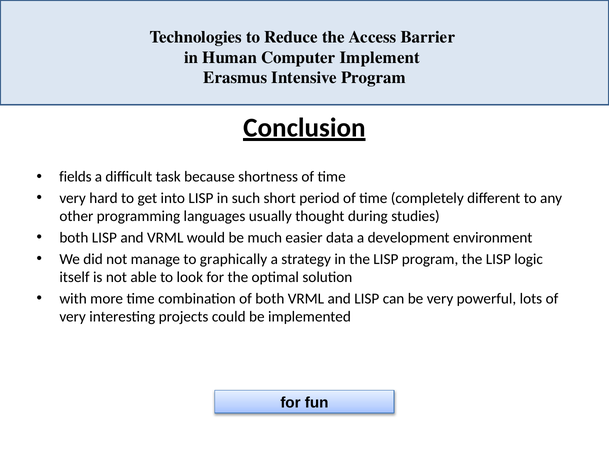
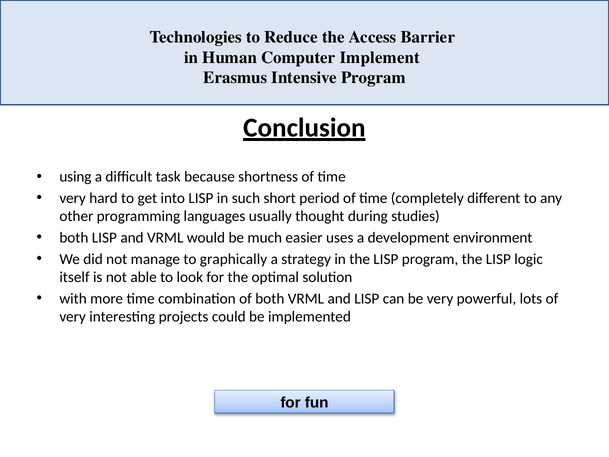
fields: fields -> using
data: data -> uses
